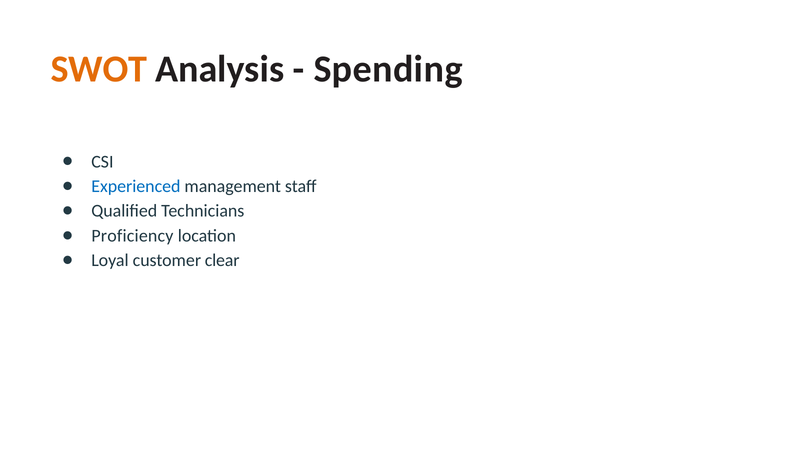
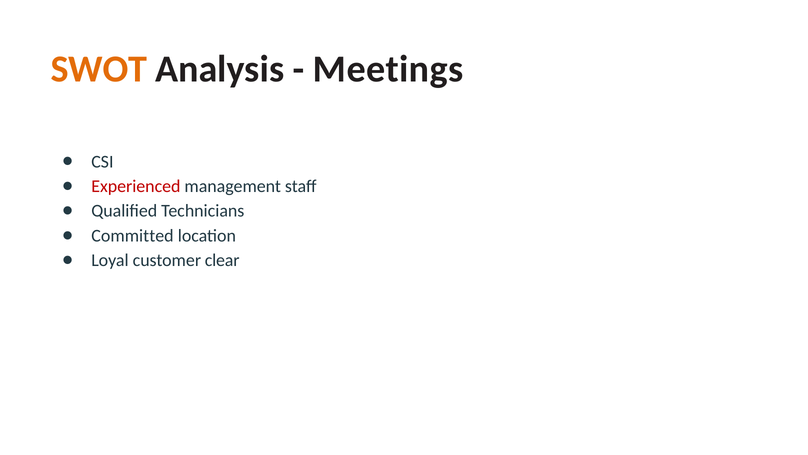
Spending: Spending -> Meetings
Experienced colour: blue -> red
Proficiency: Proficiency -> Committed
